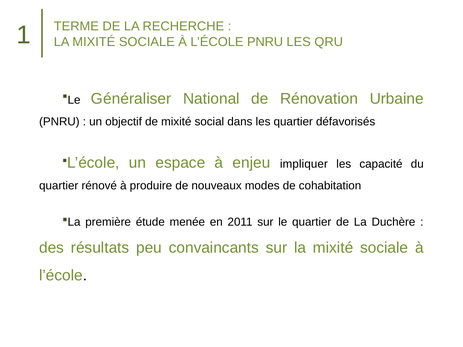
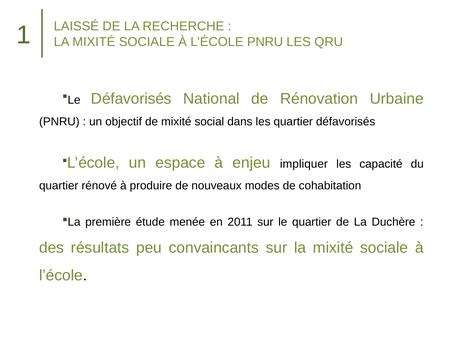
TERME: TERME -> LAISSÉ
Le Généraliser: Généraliser -> Défavorisés
